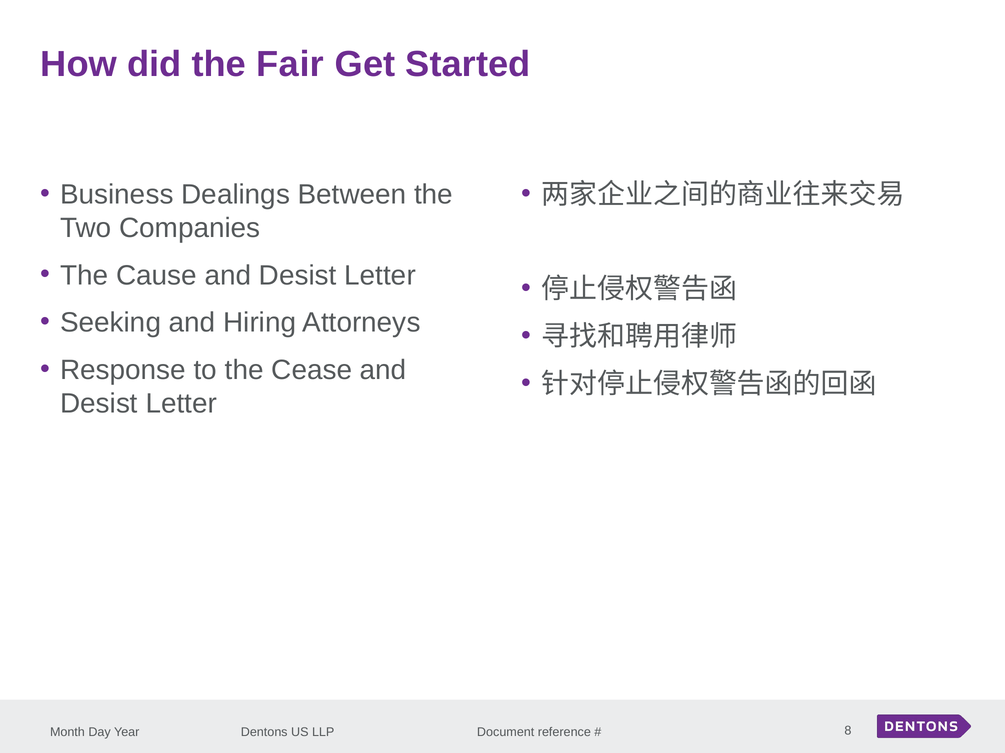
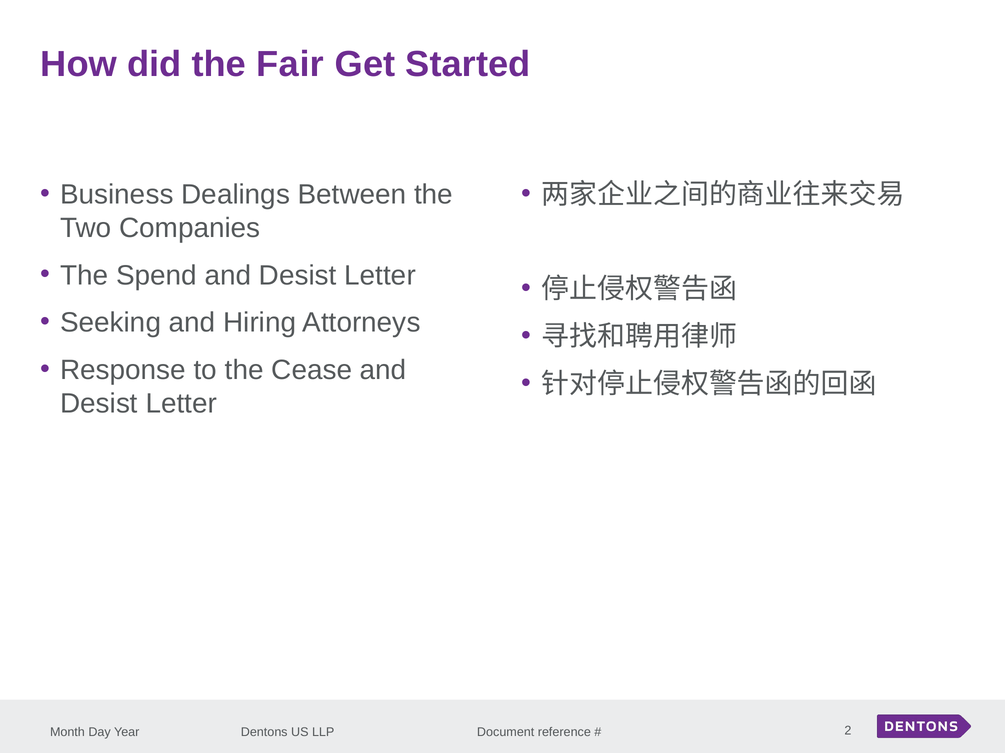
Cause: Cause -> Spend
8: 8 -> 2
